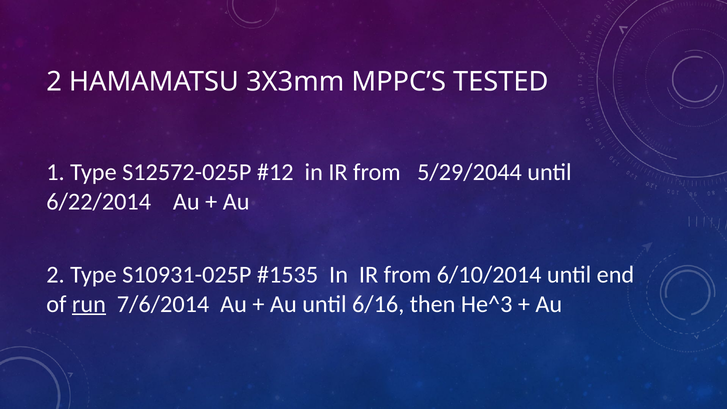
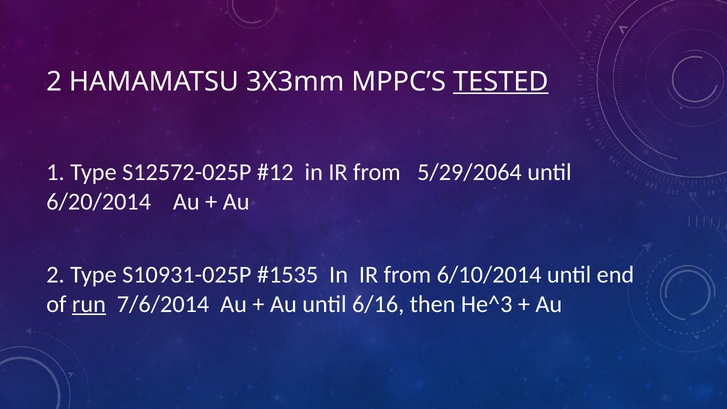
TESTED underline: none -> present
5/29/2044: 5/29/2044 -> 5/29/2064
6/22/2014: 6/22/2014 -> 6/20/2014
